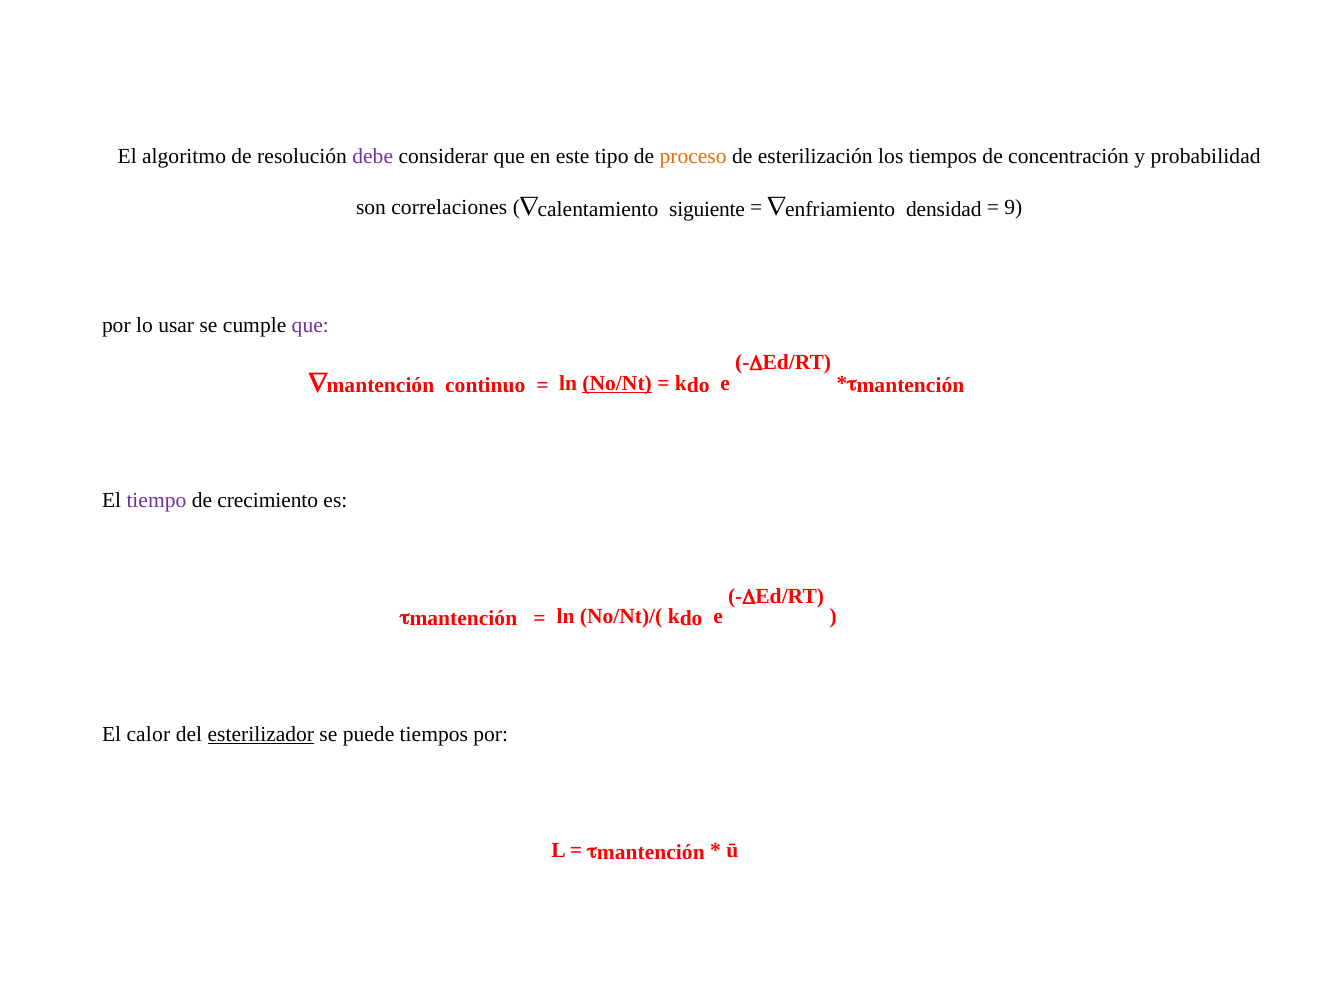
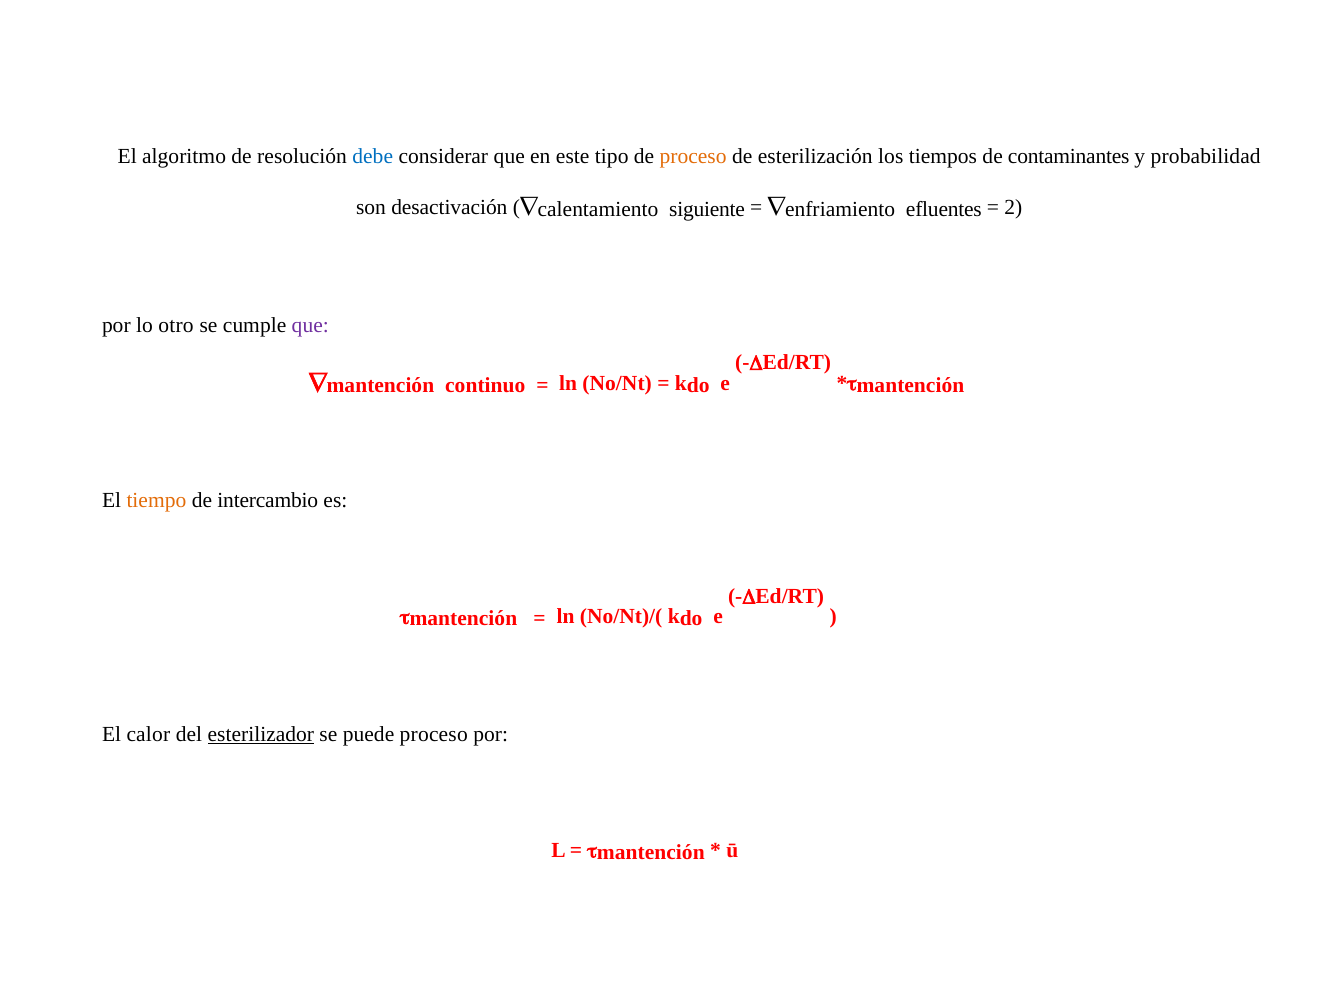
debe colour: purple -> blue
concentración: concentración -> contaminantes
correlaciones: correlaciones -> desactivación
densidad: densidad -> efluentes
9: 9 -> 2
usar: usar -> otro
No/Nt underline: present -> none
tiempo colour: purple -> orange
crecimiento: crecimiento -> intercambio
puede tiempos: tiempos -> proceso
